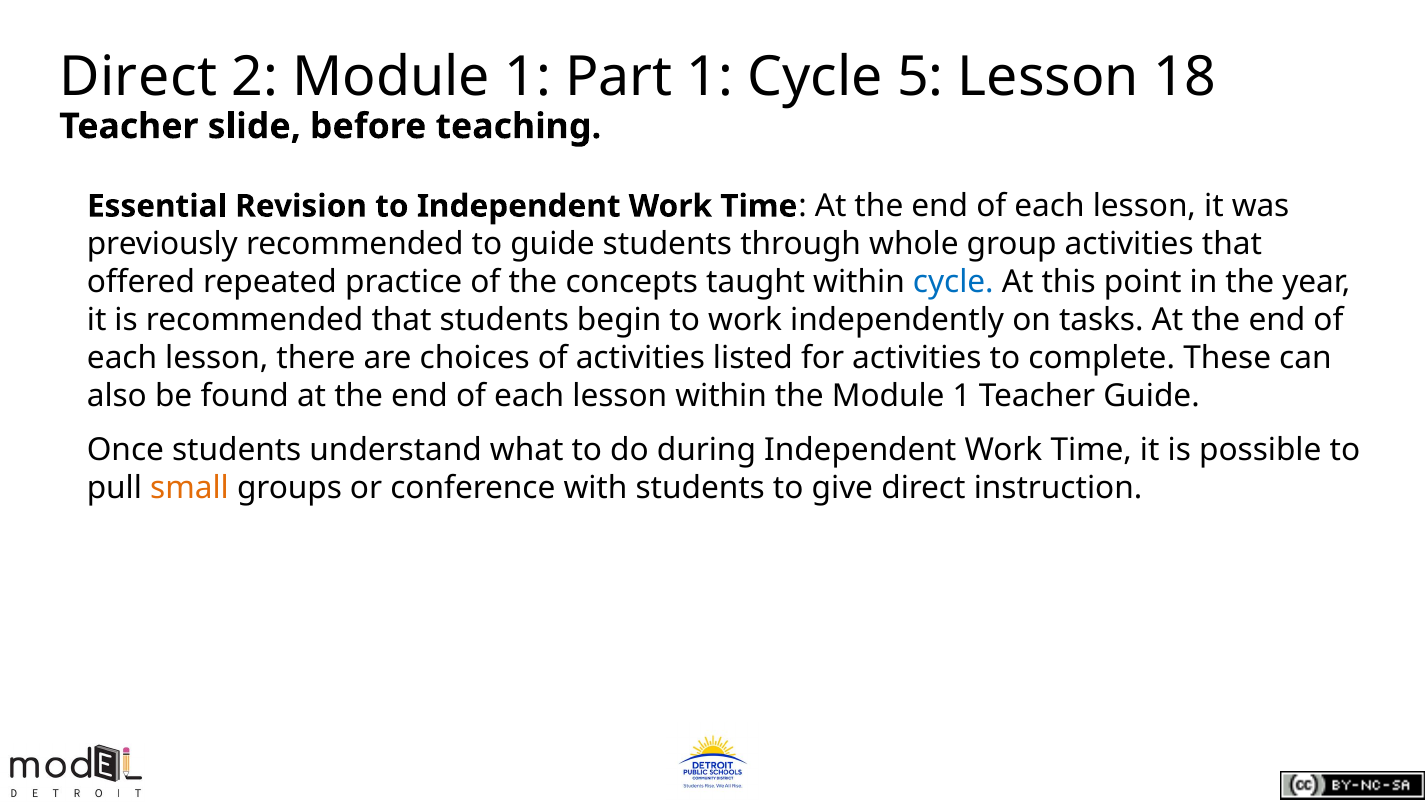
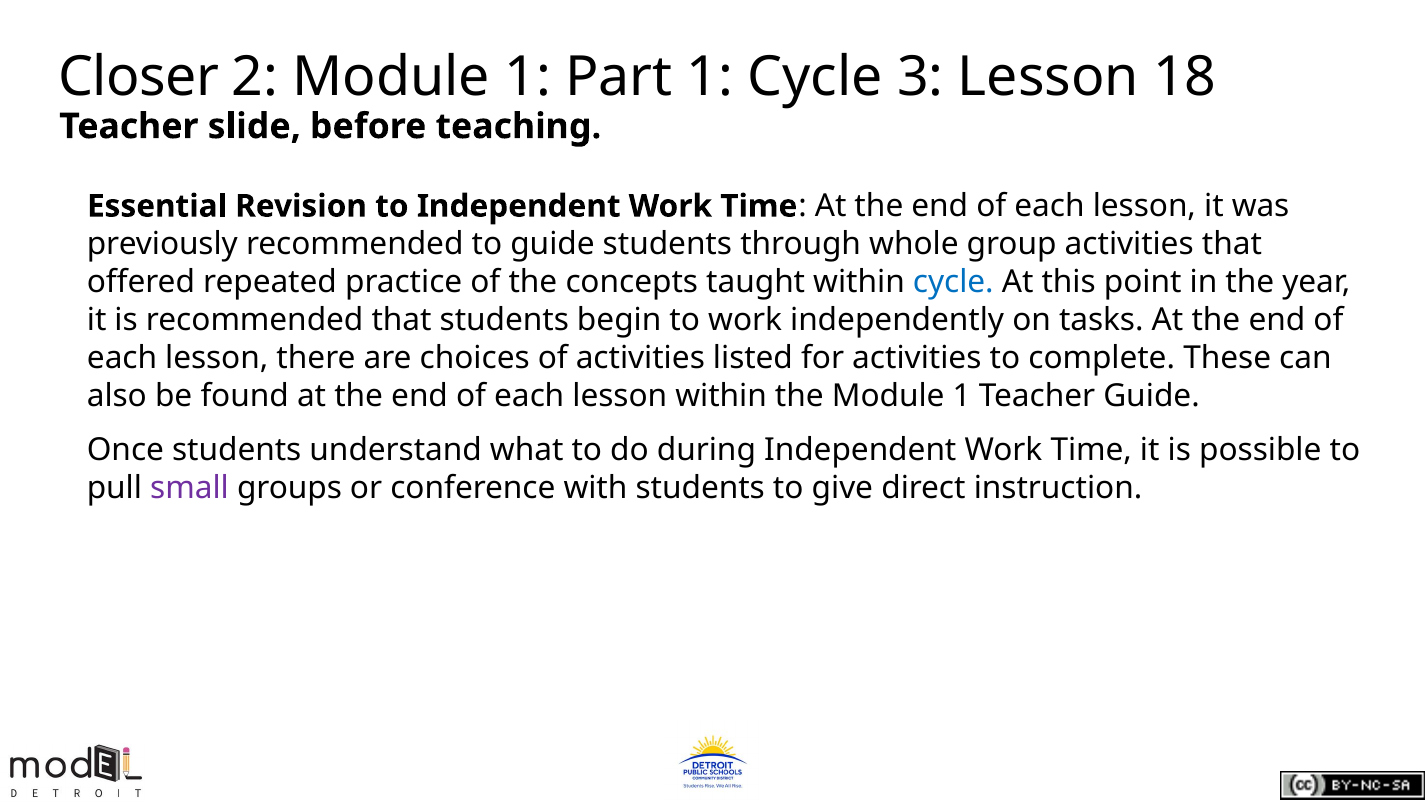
Direct at (138, 77): Direct -> Closer
5: 5 -> 3
small colour: orange -> purple
